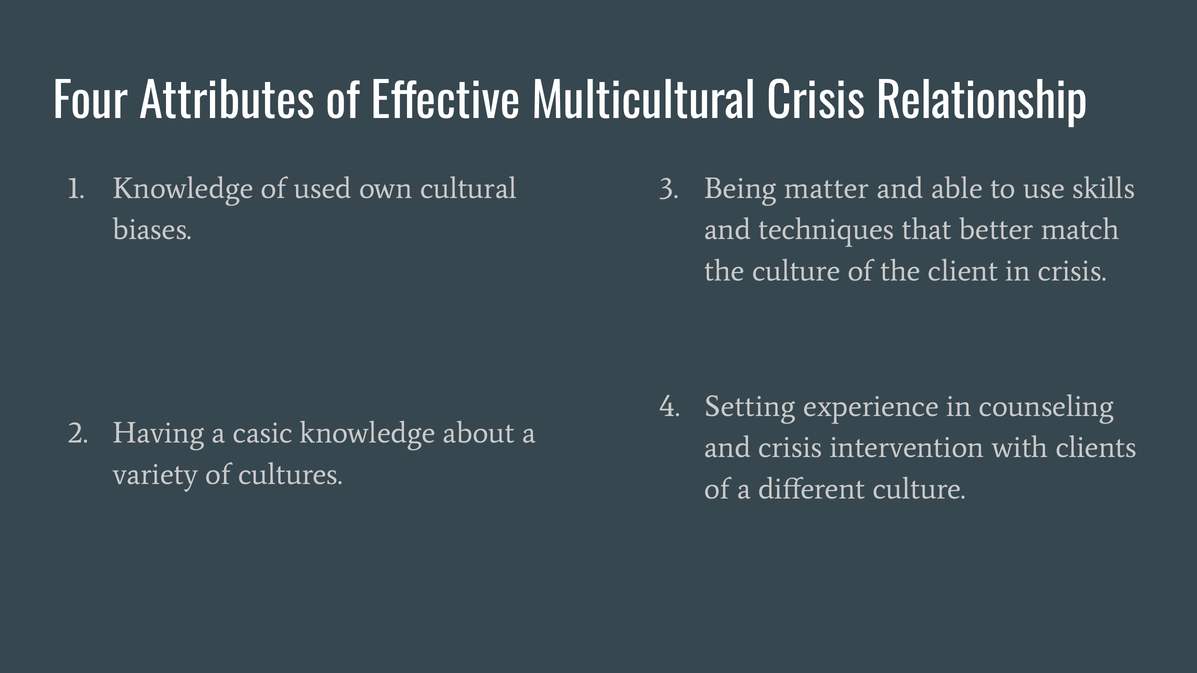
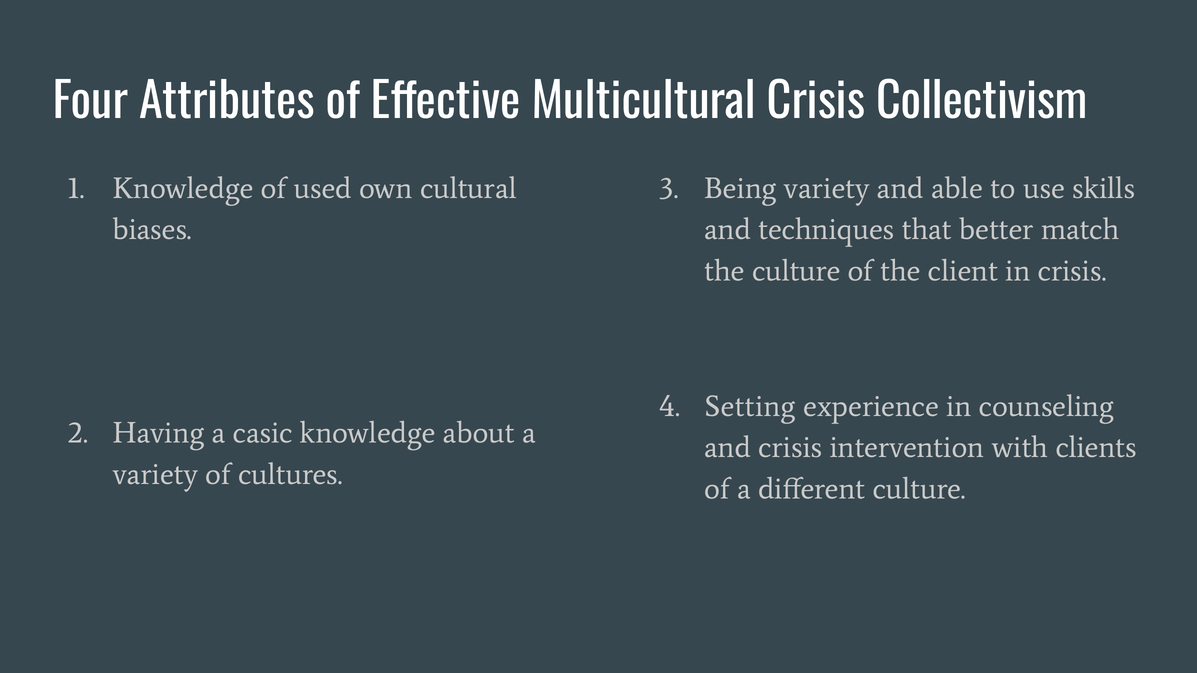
Relationship: Relationship -> Collectivism
Being matter: matter -> variety
